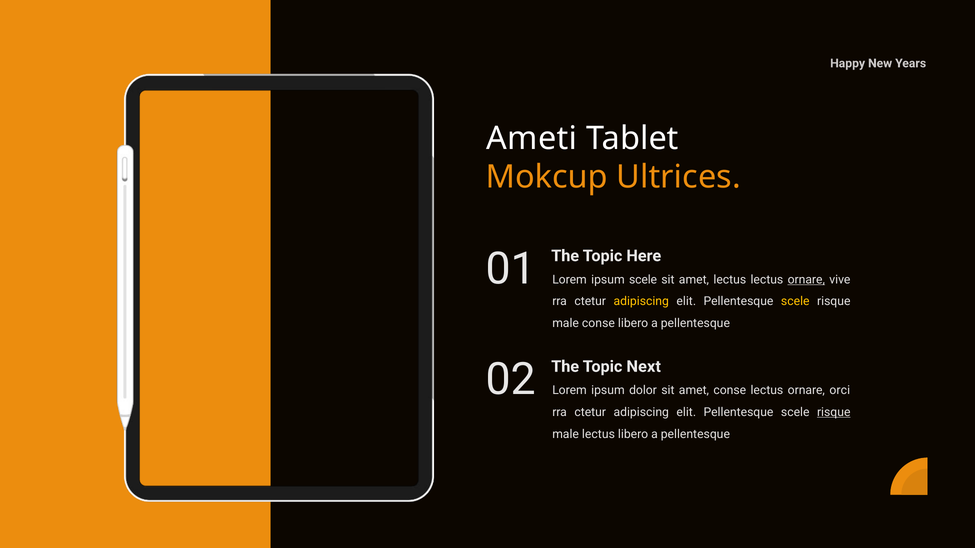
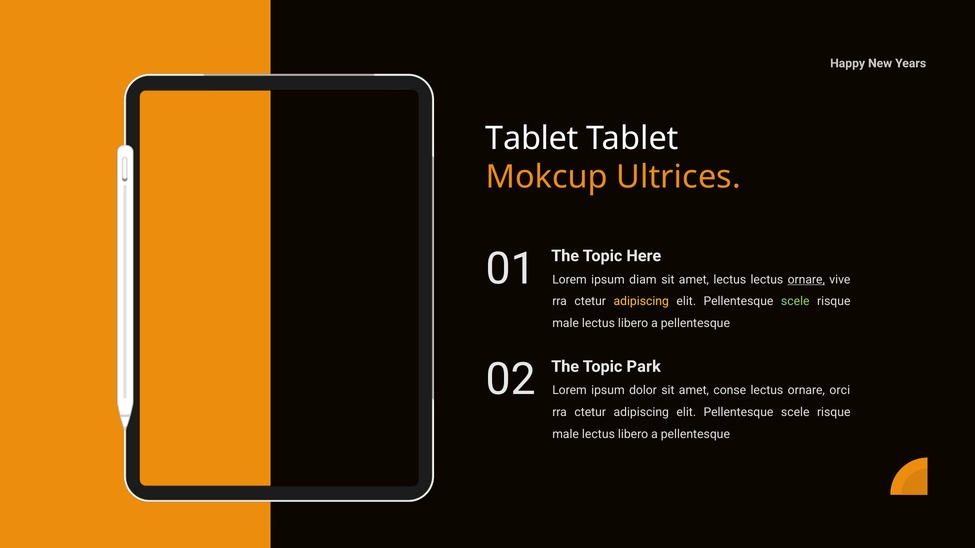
Ameti at (532, 138): Ameti -> Tablet
ipsum scele: scele -> diam
scele at (795, 302) colour: yellow -> light green
conse at (598, 324): conse -> lectus
Next: Next -> Park
risque at (834, 412) underline: present -> none
